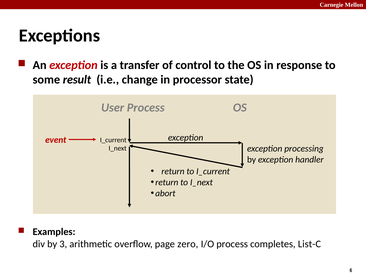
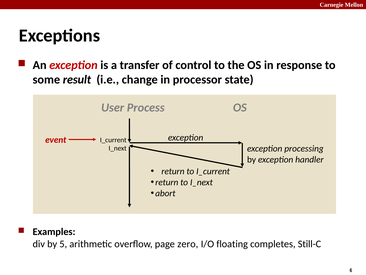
3: 3 -> 5
I/O process: process -> floating
List-C: List-C -> Still-C
